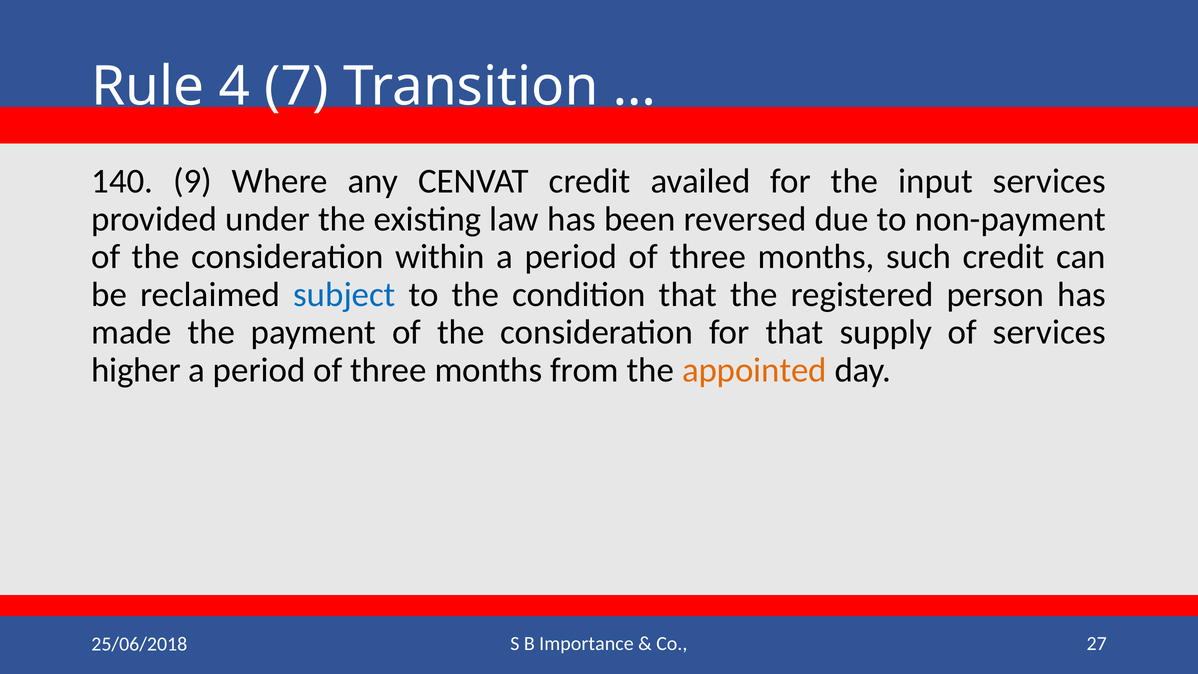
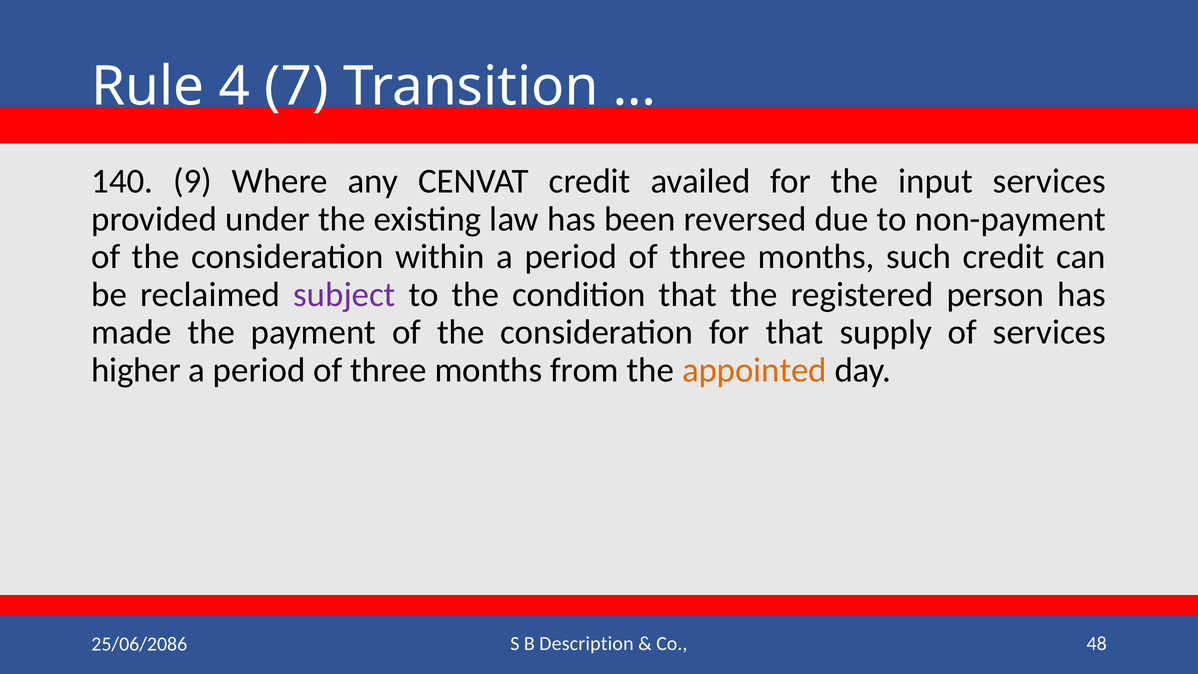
subject colour: blue -> purple
Importance: Importance -> Description
27: 27 -> 48
25/06/2018: 25/06/2018 -> 25/06/2086
